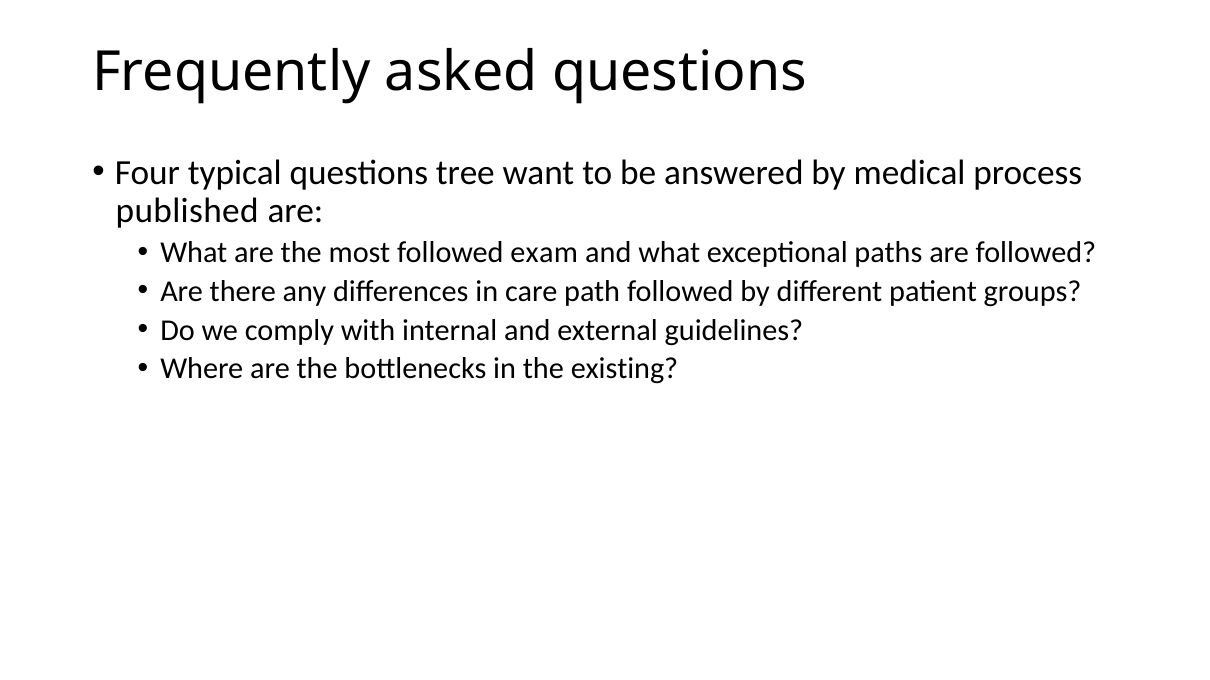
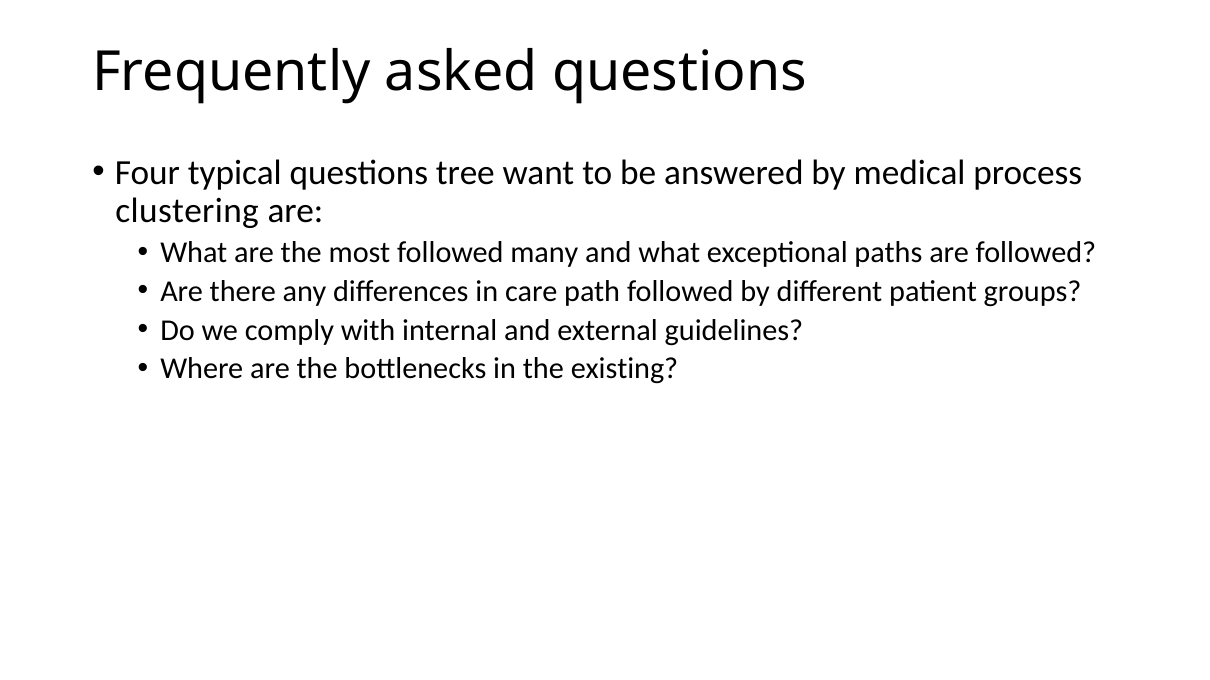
published: published -> clustering
exam: exam -> many
